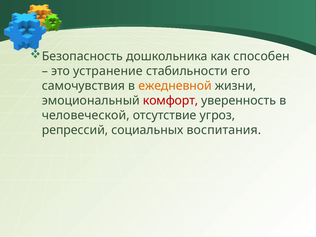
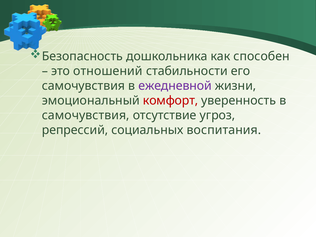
устранение: устранение -> отношений
ежедневной colour: orange -> purple
человеческой at (86, 115): человеческой -> самочувствия
